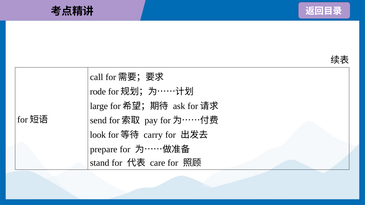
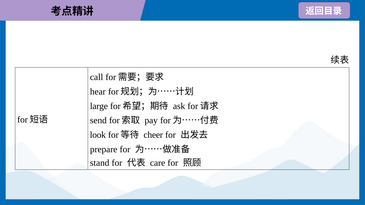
rode: rode -> hear
carry: carry -> cheer
